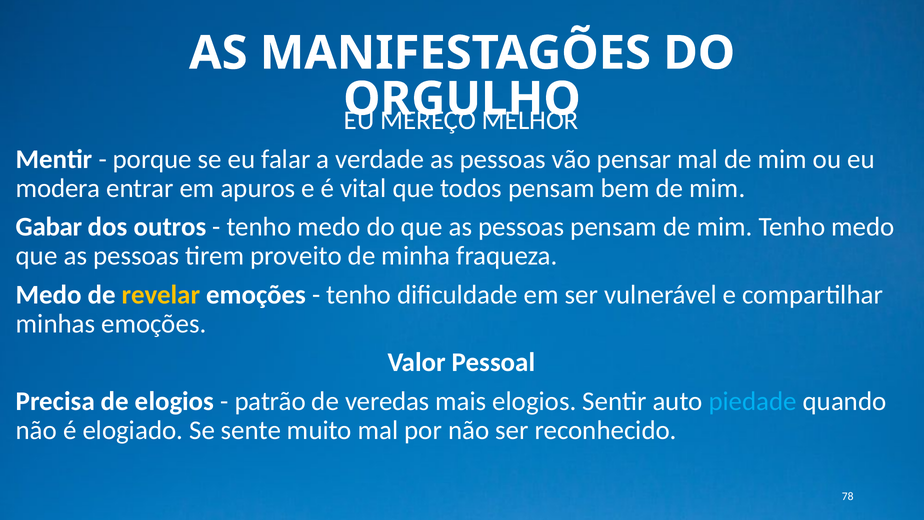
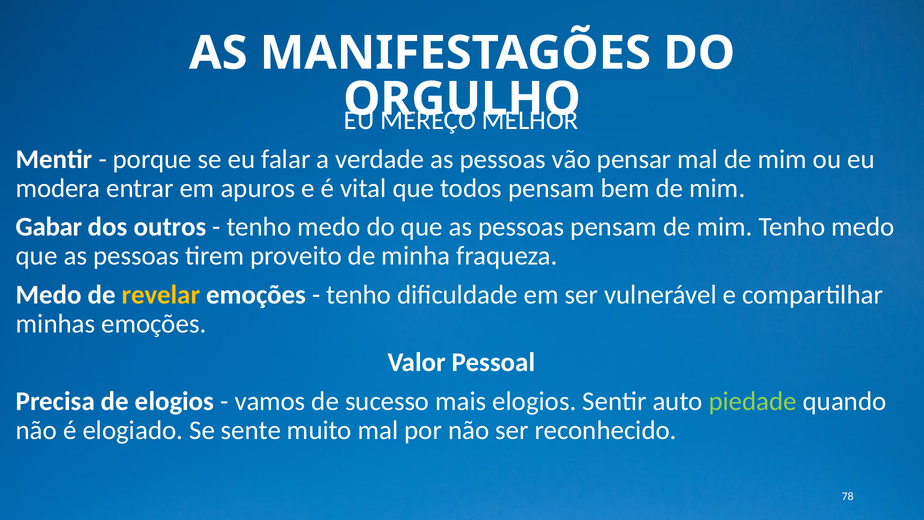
patrão: patrão -> vamos
veredas: veredas -> sucesso
piedade colour: light blue -> light green
